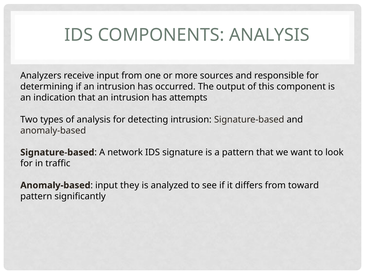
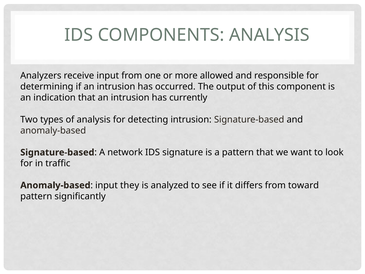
sources: sources -> allowed
attempts: attempts -> currently
